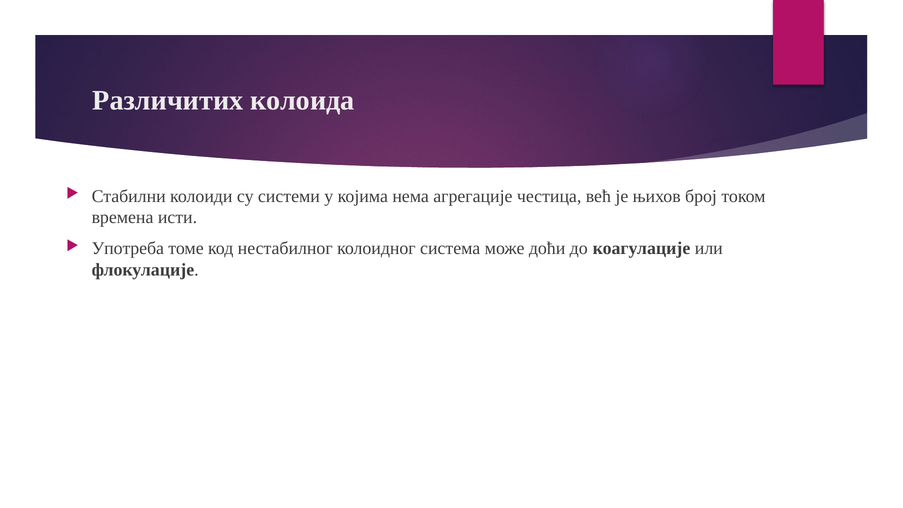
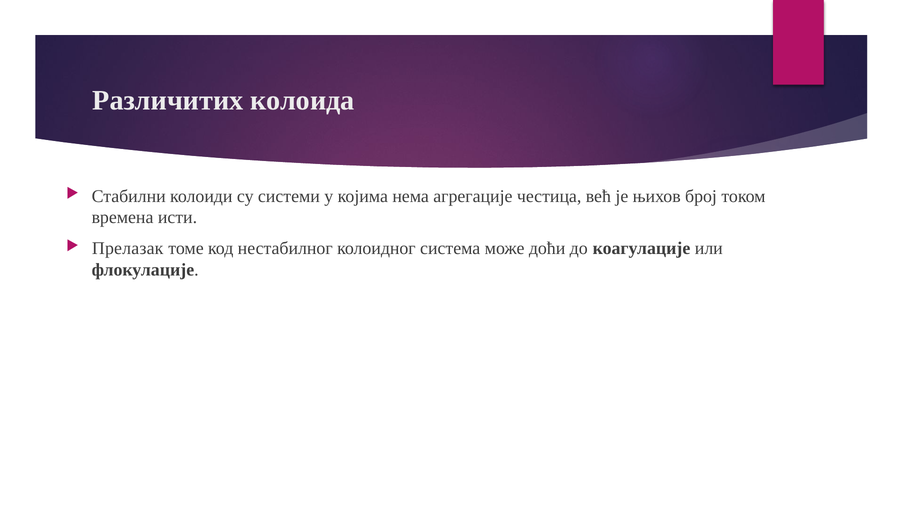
Употреба: Употреба -> Прелазак
